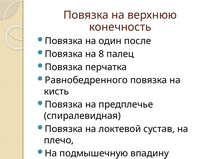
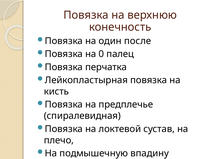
8: 8 -> 0
Равнобедренного: Равнобедренного -> Лейкопластырная
